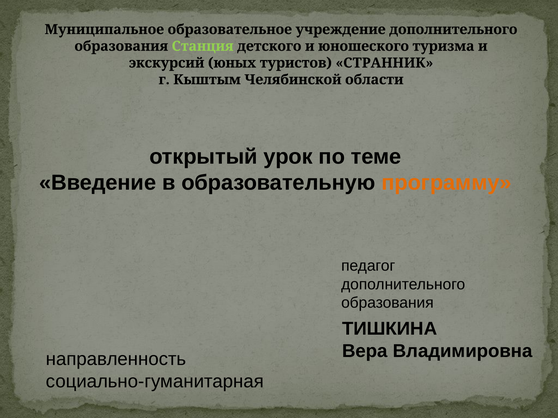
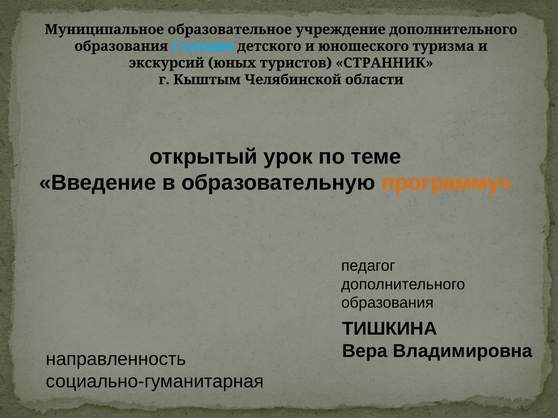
Станция colour: light green -> light blue
